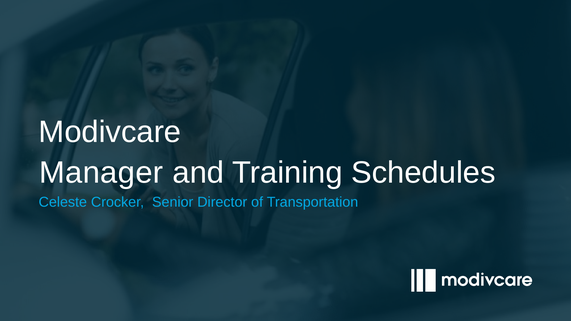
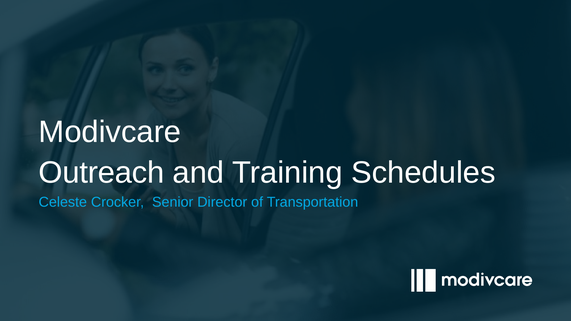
Manager: Manager -> Outreach
